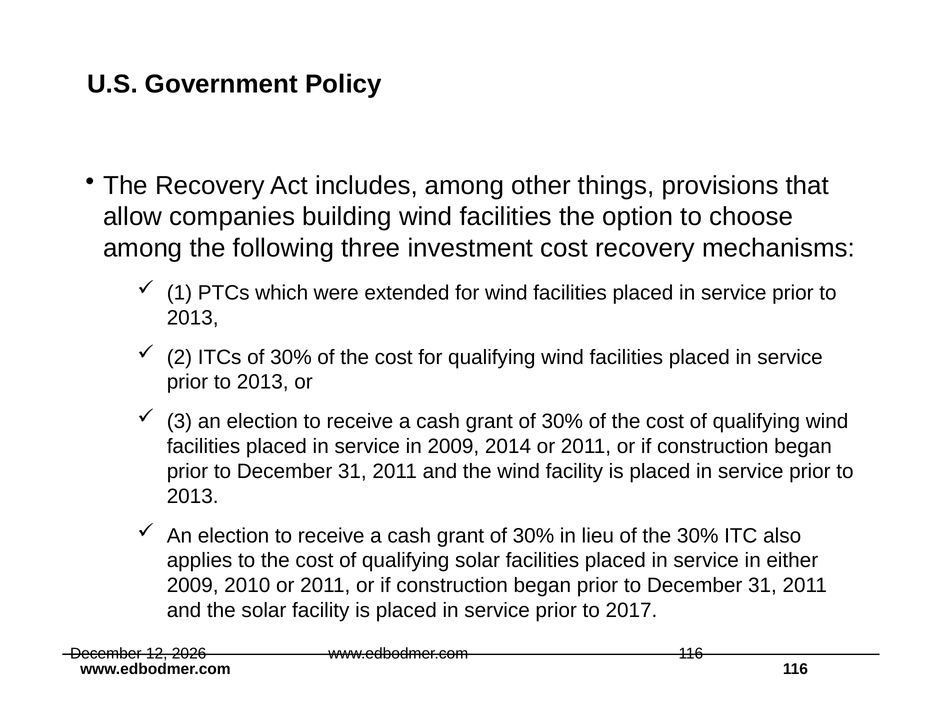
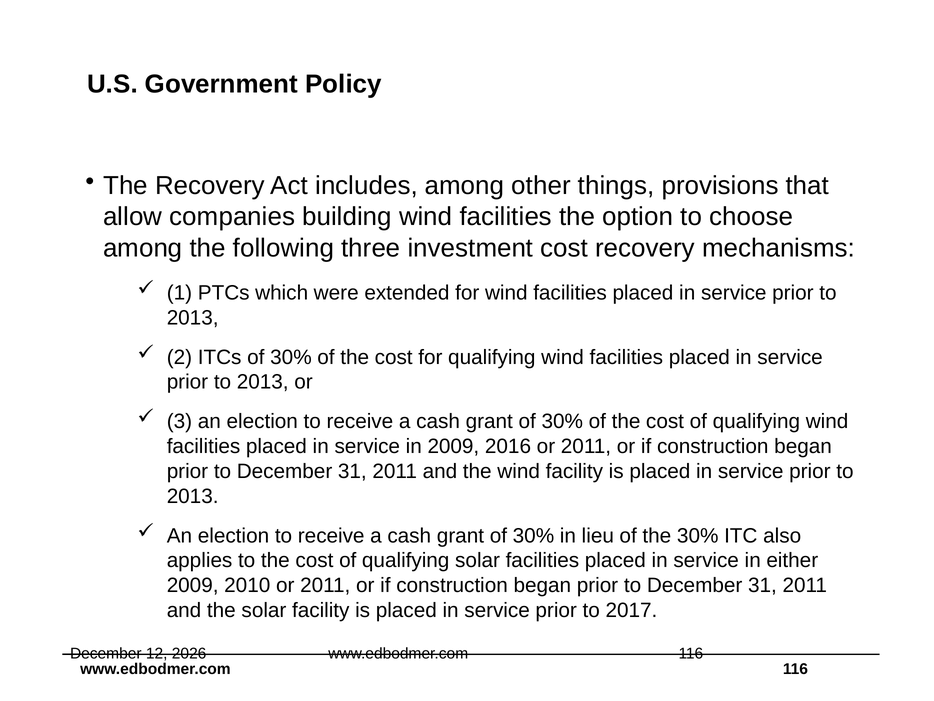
2014: 2014 -> 2016
